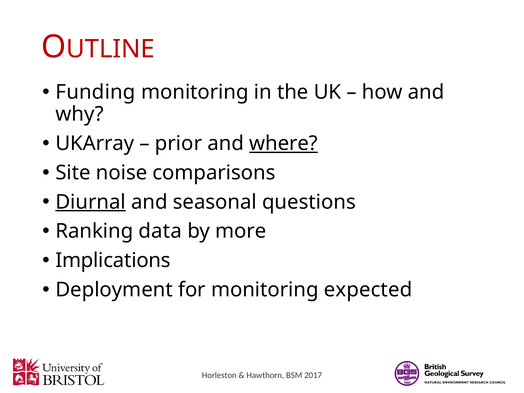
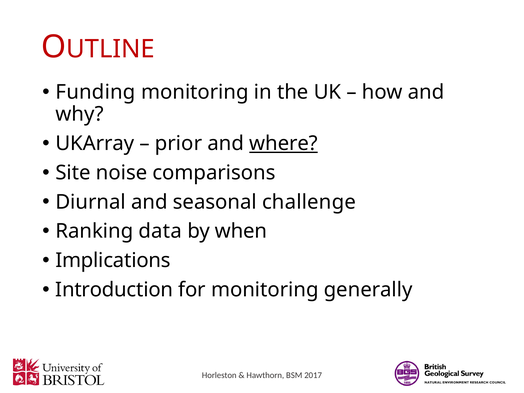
Diurnal underline: present -> none
questions: questions -> challenge
more: more -> when
Deployment: Deployment -> Introduction
expected: expected -> generally
